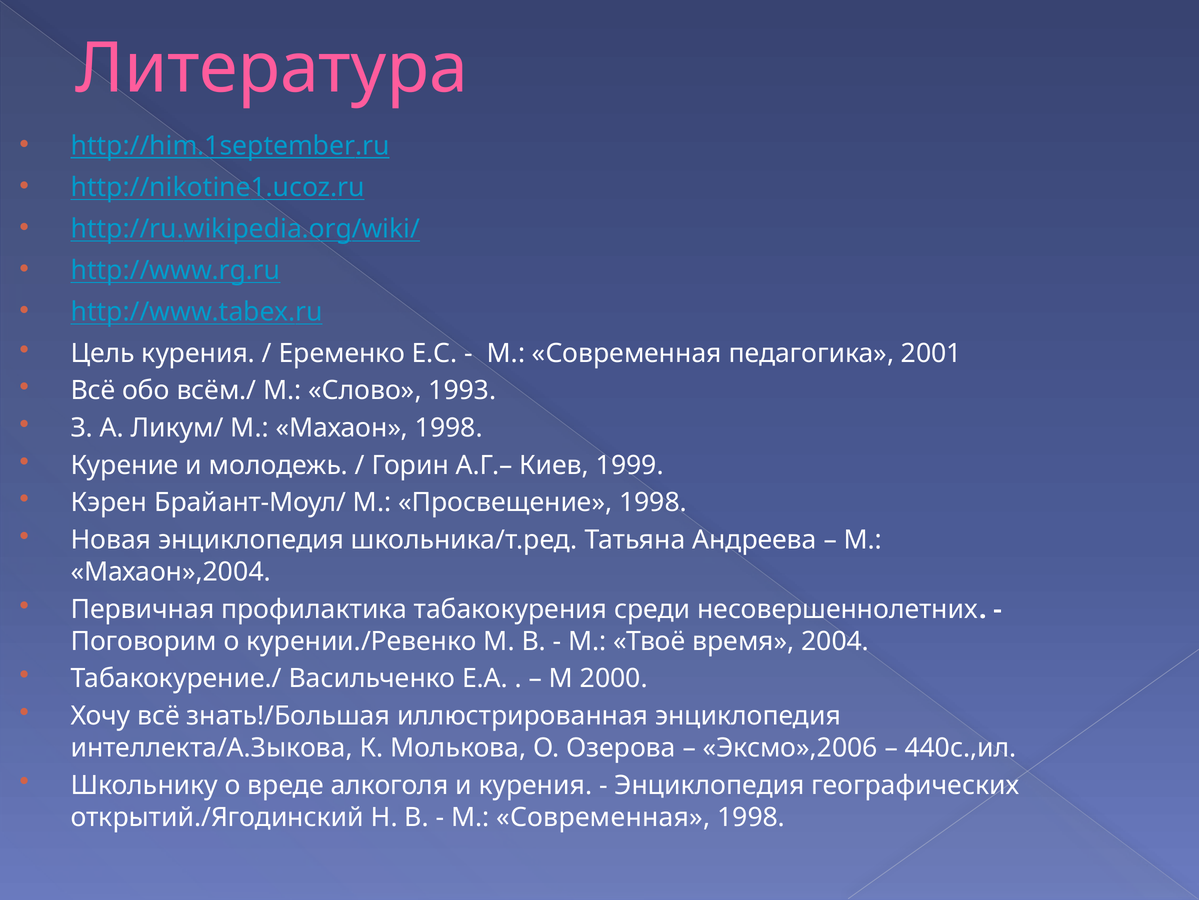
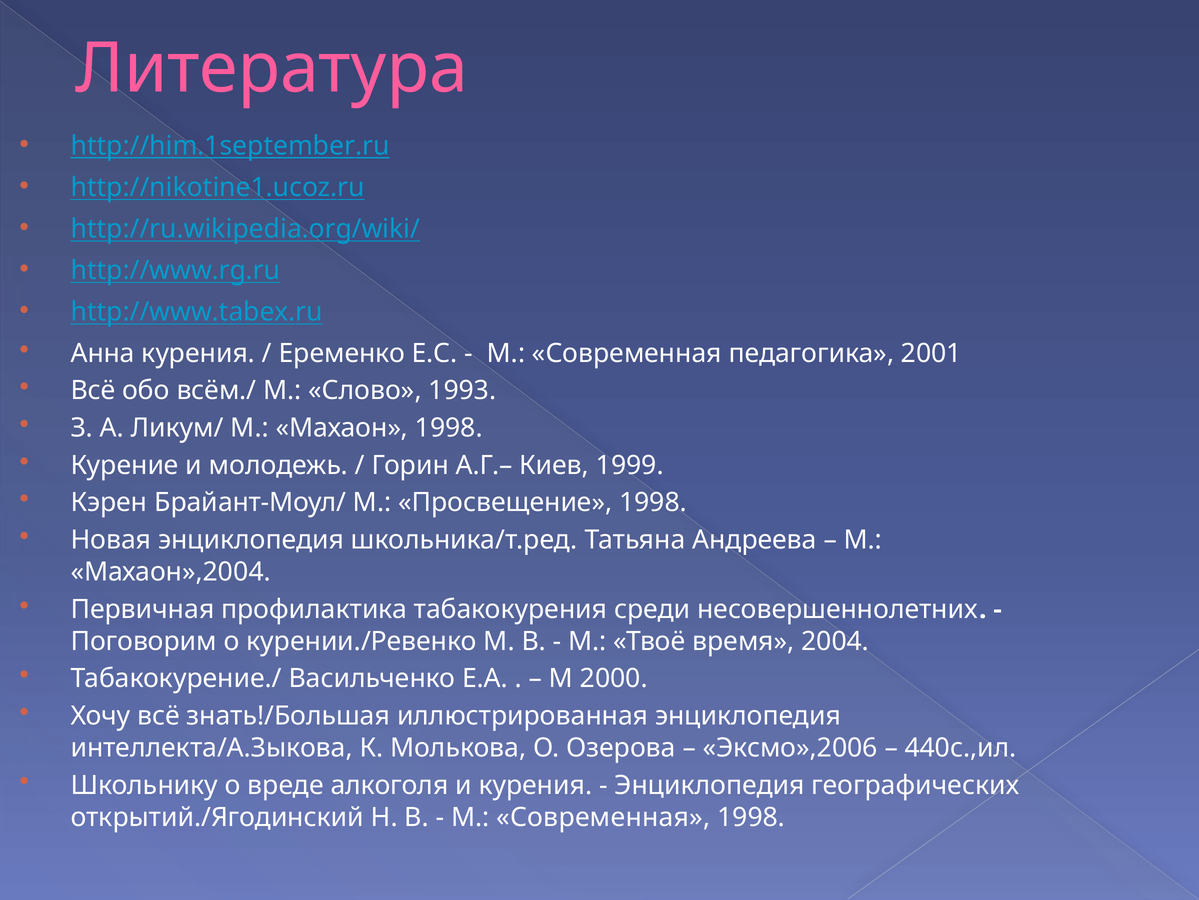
Цель: Цель -> Анна
